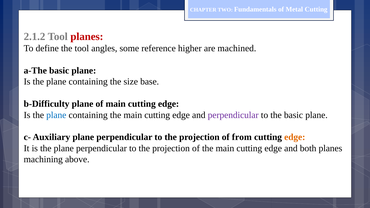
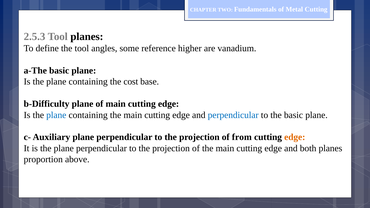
2.1.2: 2.1.2 -> 2.5.3
planes at (87, 37) colour: red -> black
machined: machined -> vanadium
size: size -> cost
perpendicular at (233, 115) colour: purple -> blue
machining: machining -> proportion
